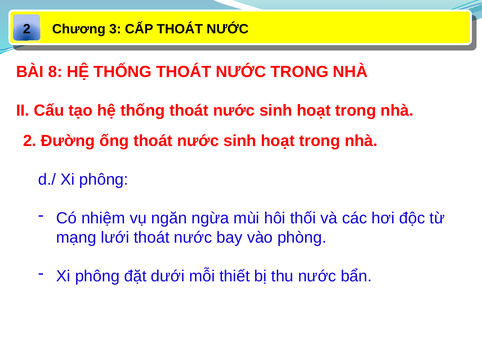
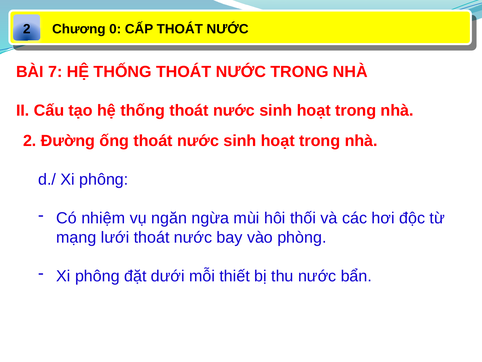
3: 3 -> 0
8: 8 -> 7
